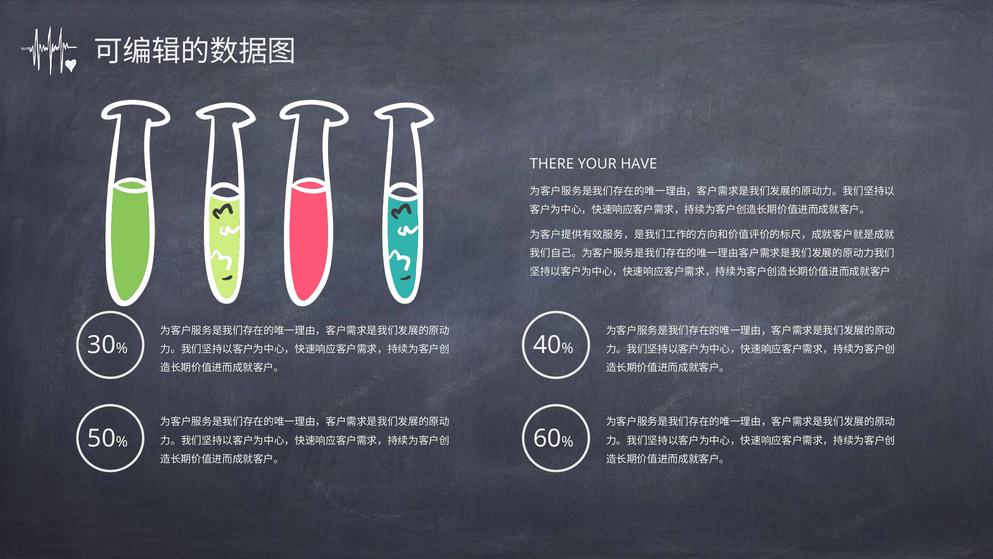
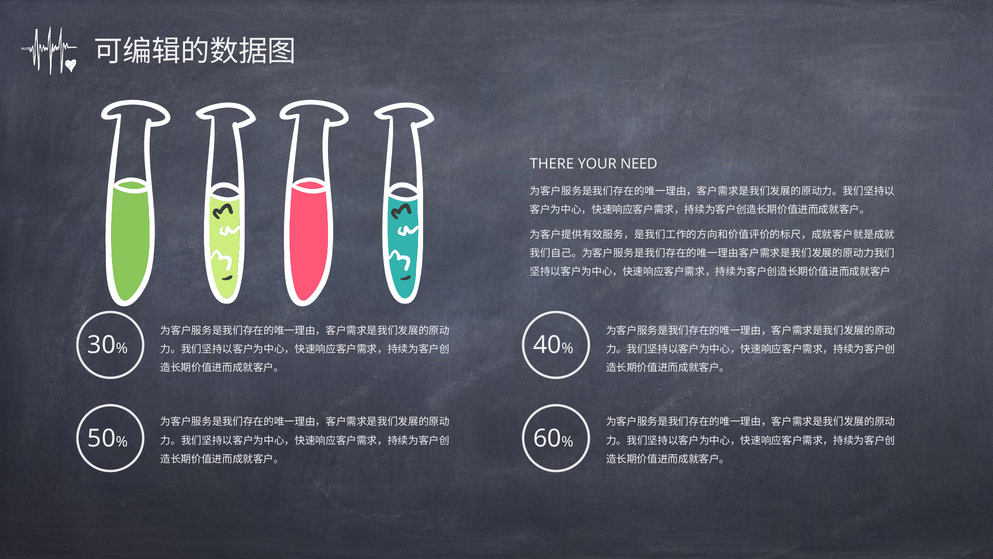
HAVE: HAVE -> NEED
